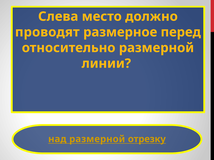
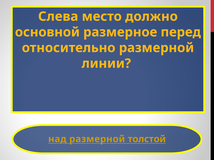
проводят: проводят -> основной
отрезку: отрезку -> толстой
